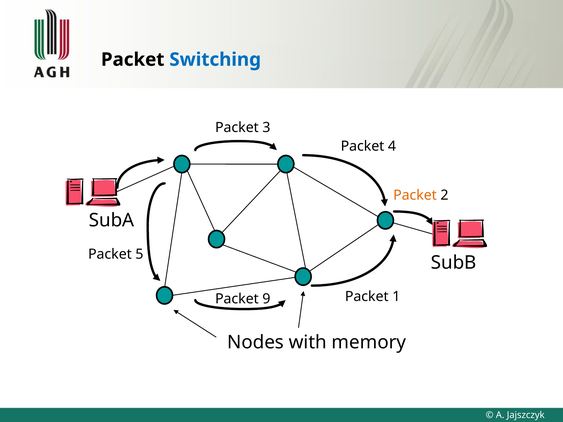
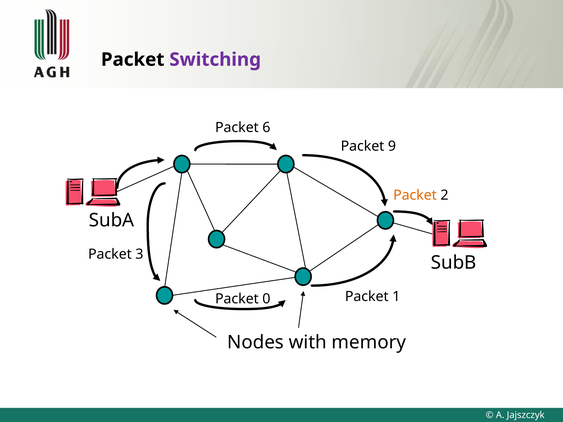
Switching colour: blue -> purple
3: 3 -> 6
4: 4 -> 9
5: 5 -> 3
9: 9 -> 0
